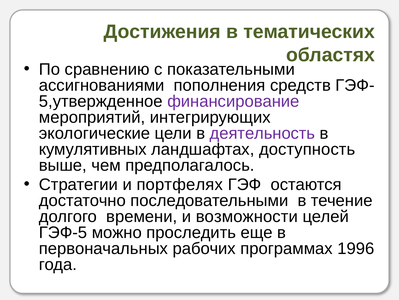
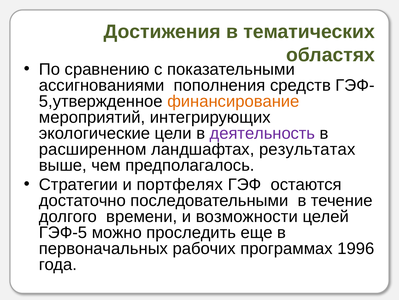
финансирование colour: purple -> orange
кумулятивных: кумулятивных -> расширенном
доступность: доступность -> результатах
